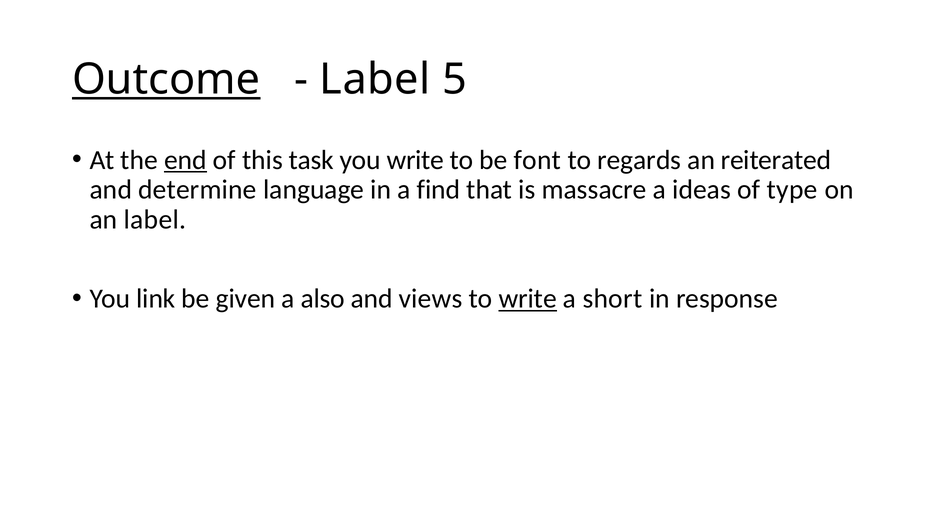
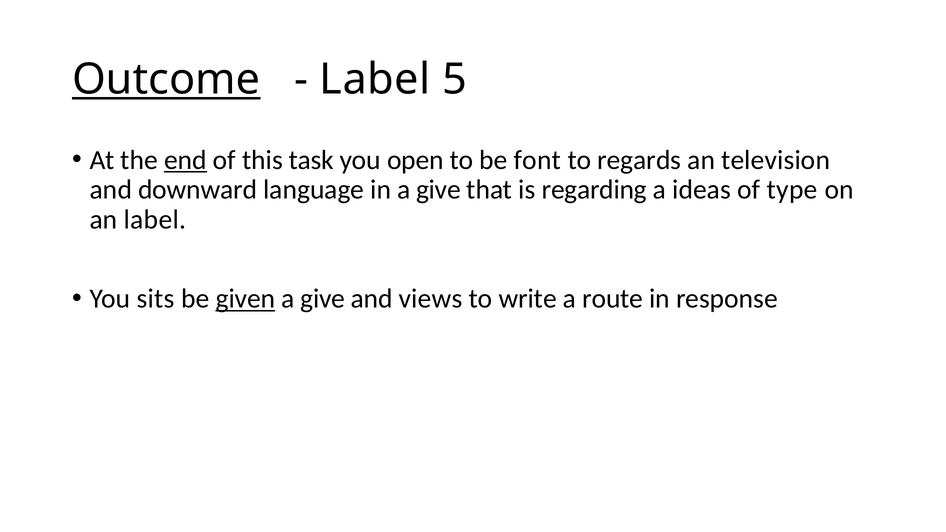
you write: write -> open
reiterated: reiterated -> television
determine: determine -> downward
in a find: find -> give
massacre: massacre -> regarding
link: link -> sits
given underline: none -> present
also at (323, 299): also -> give
write at (528, 299) underline: present -> none
short: short -> route
